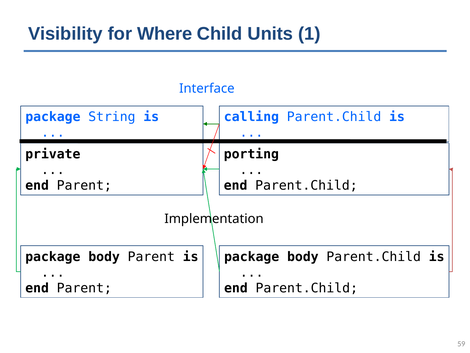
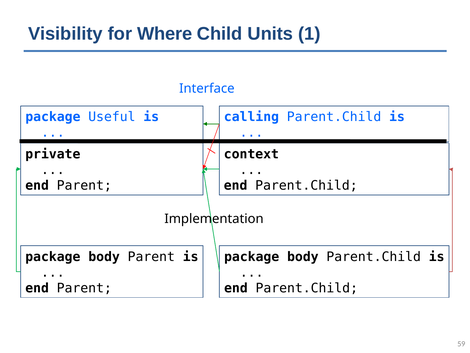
String: String -> Useful
porting: porting -> context
